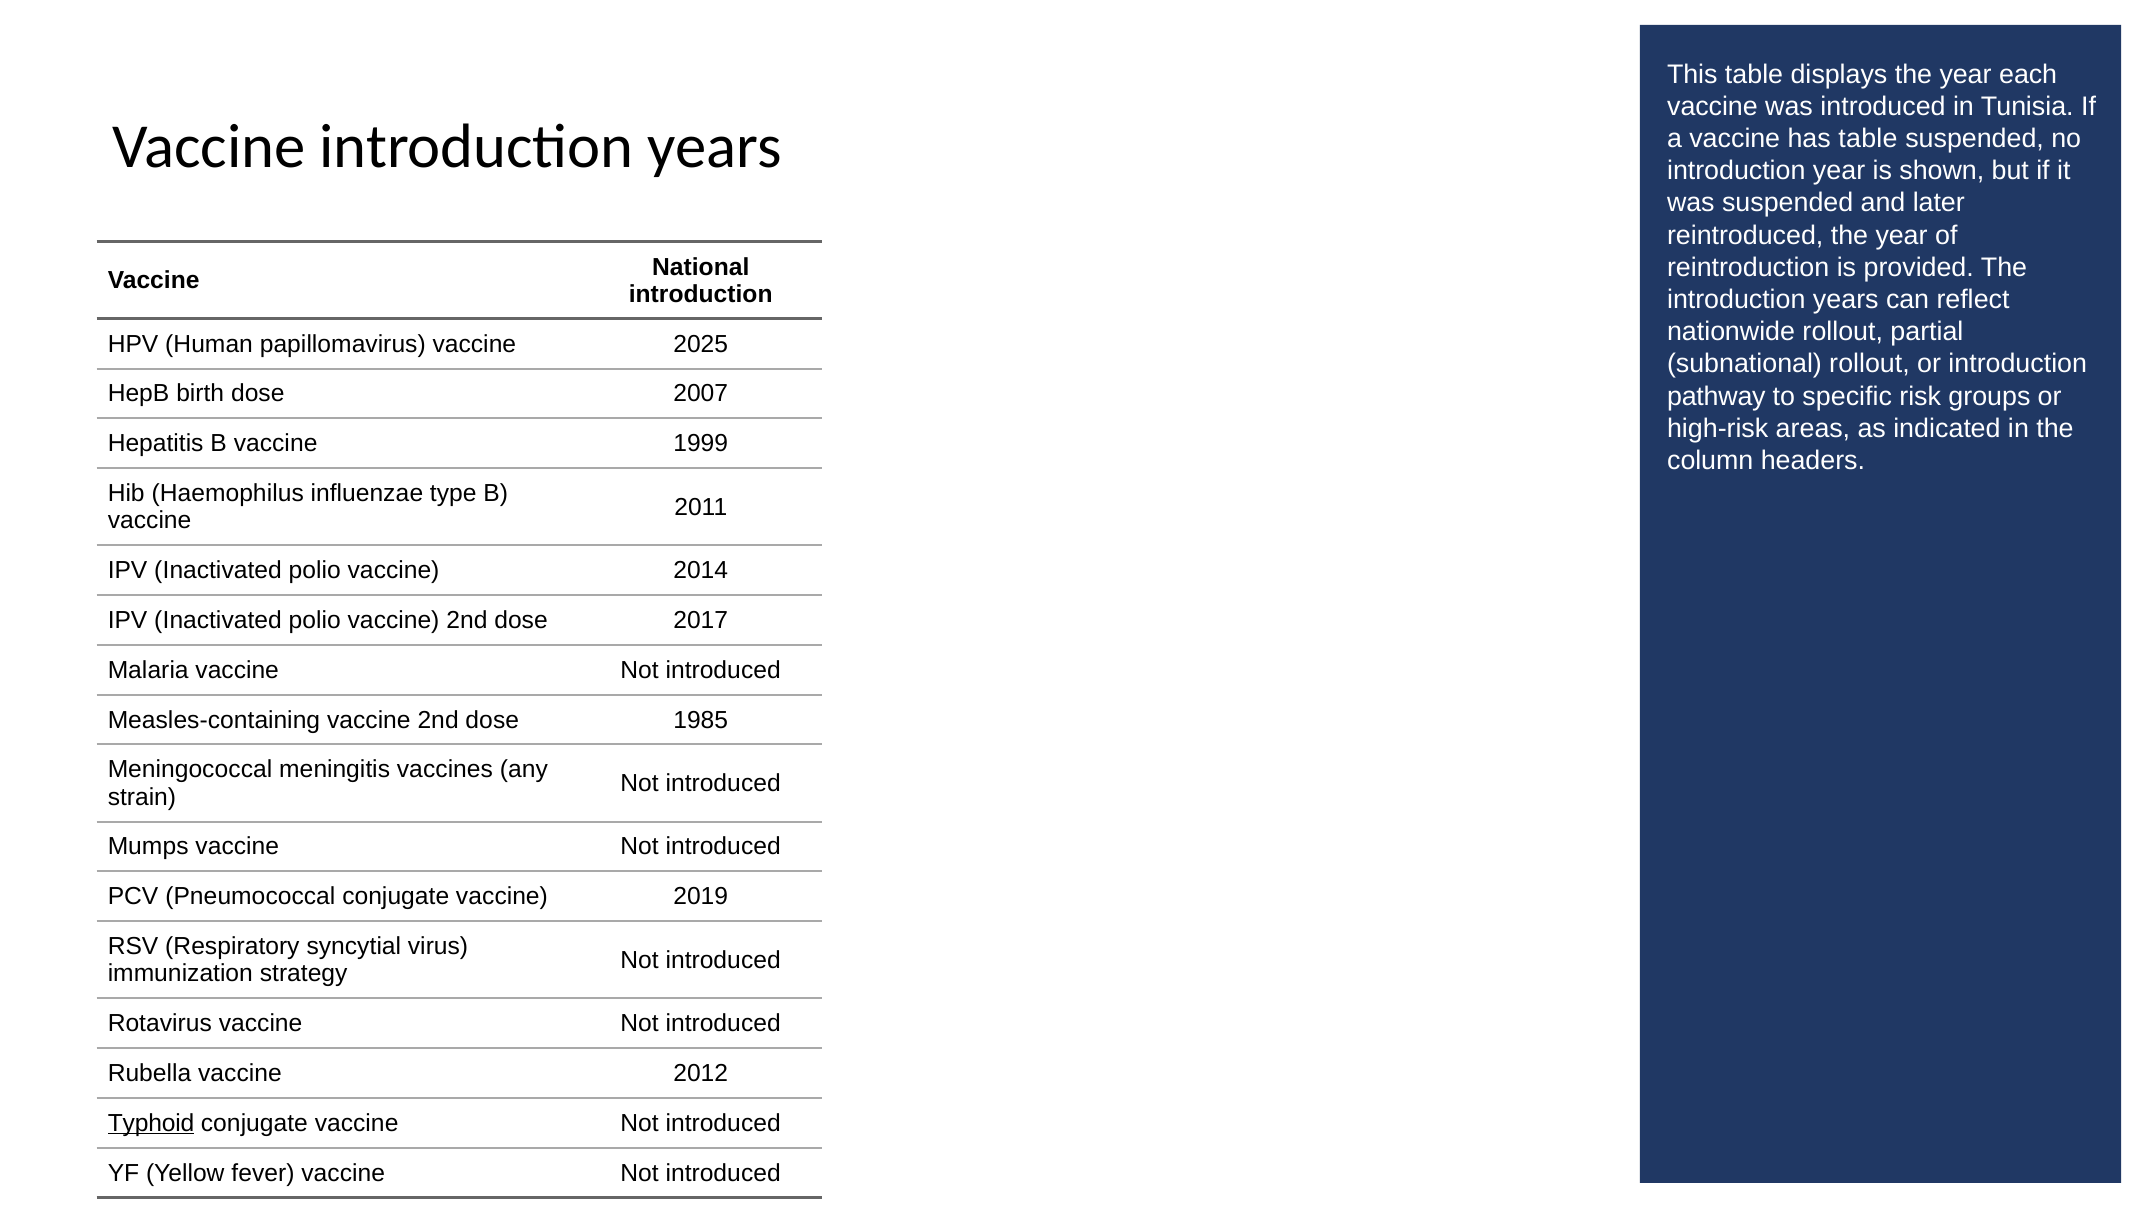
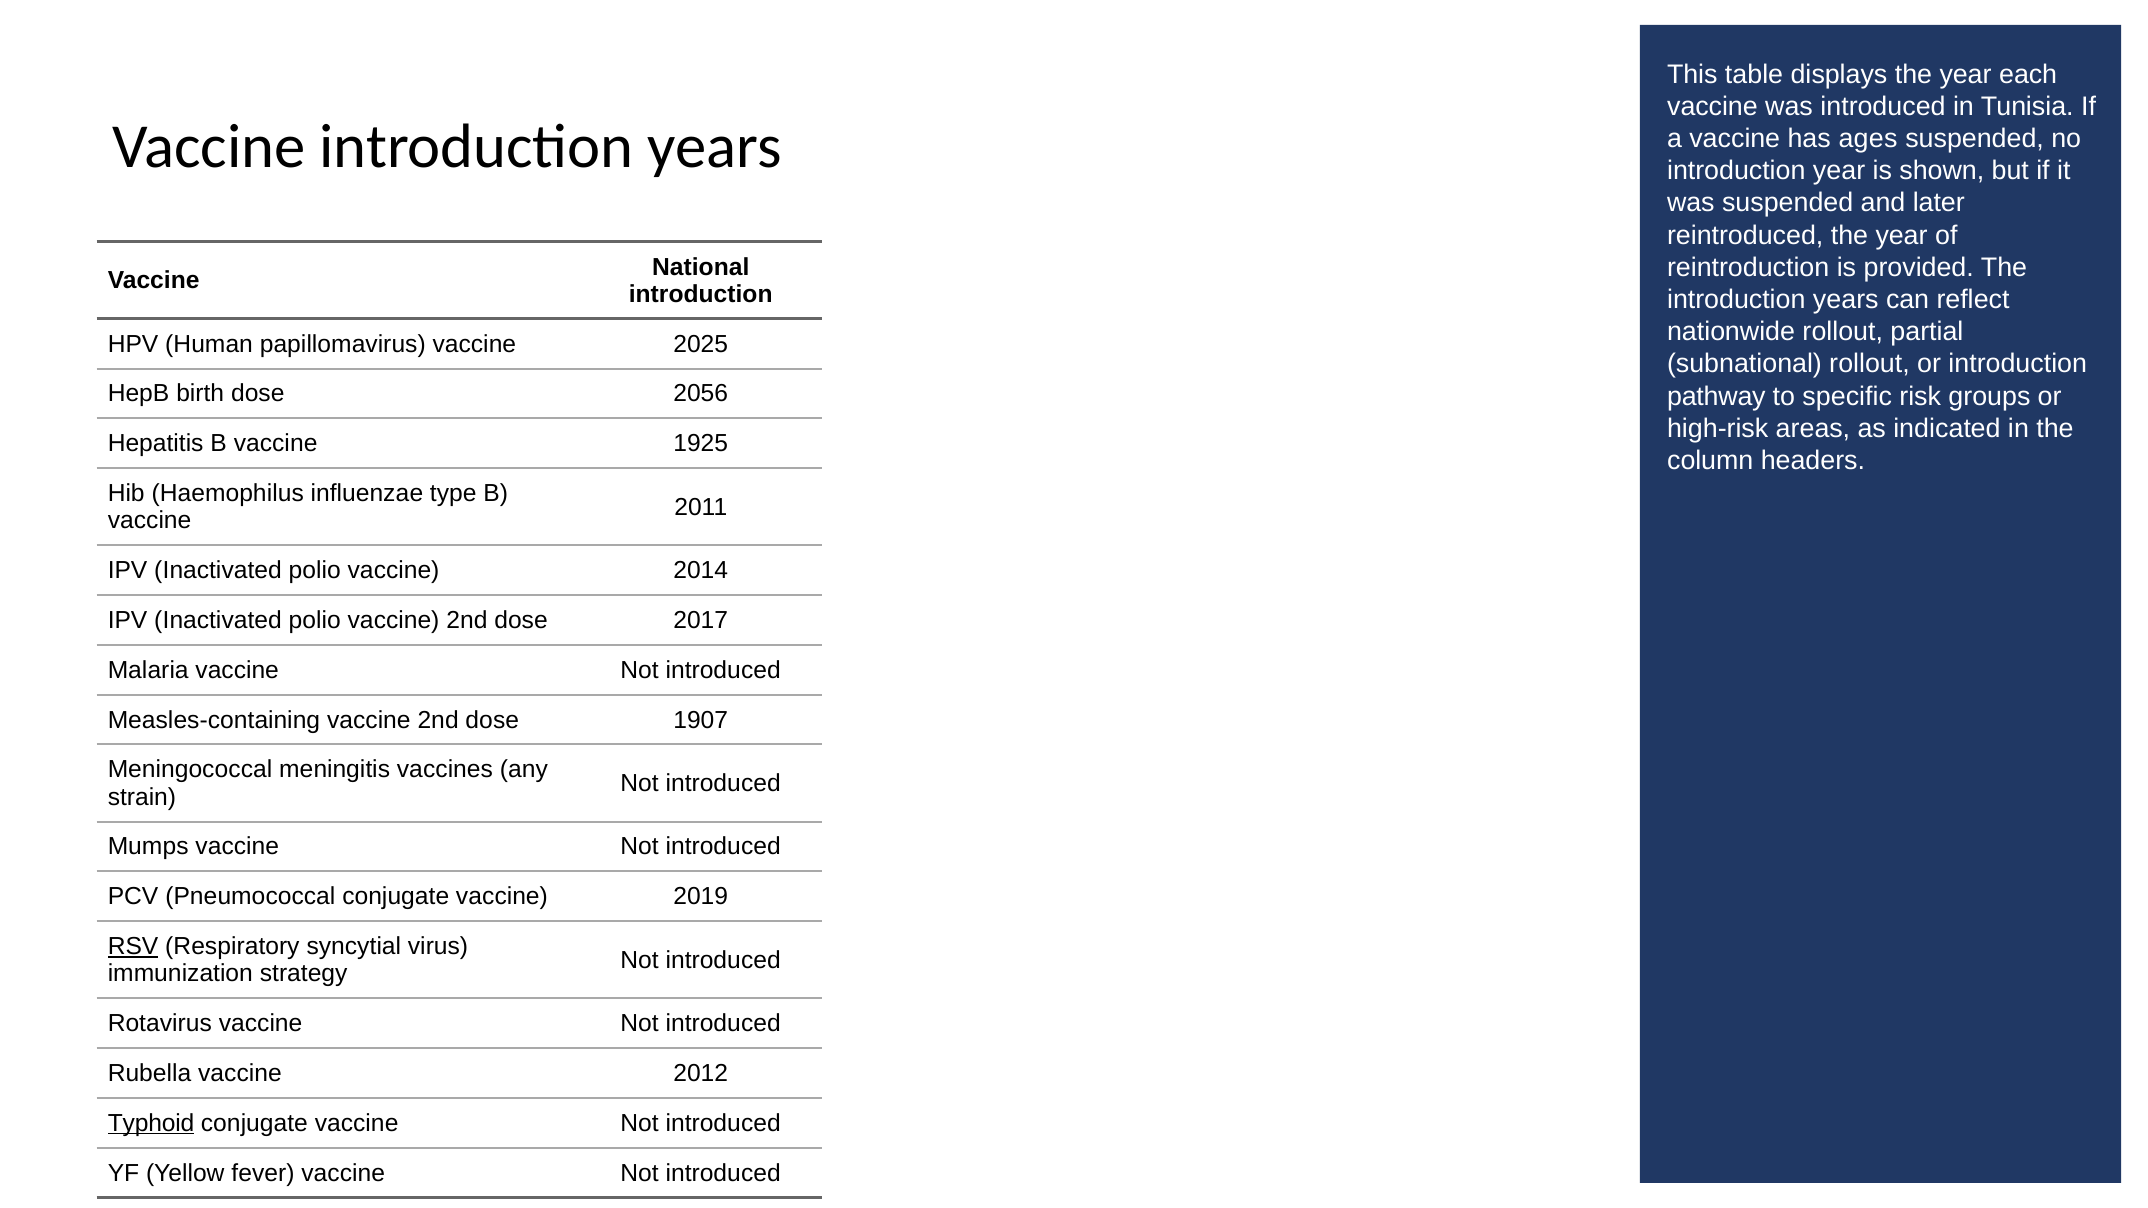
has table: table -> ages
2007: 2007 -> 2056
1999: 1999 -> 1925
1985: 1985 -> 1907
RSV underline: none -> present
